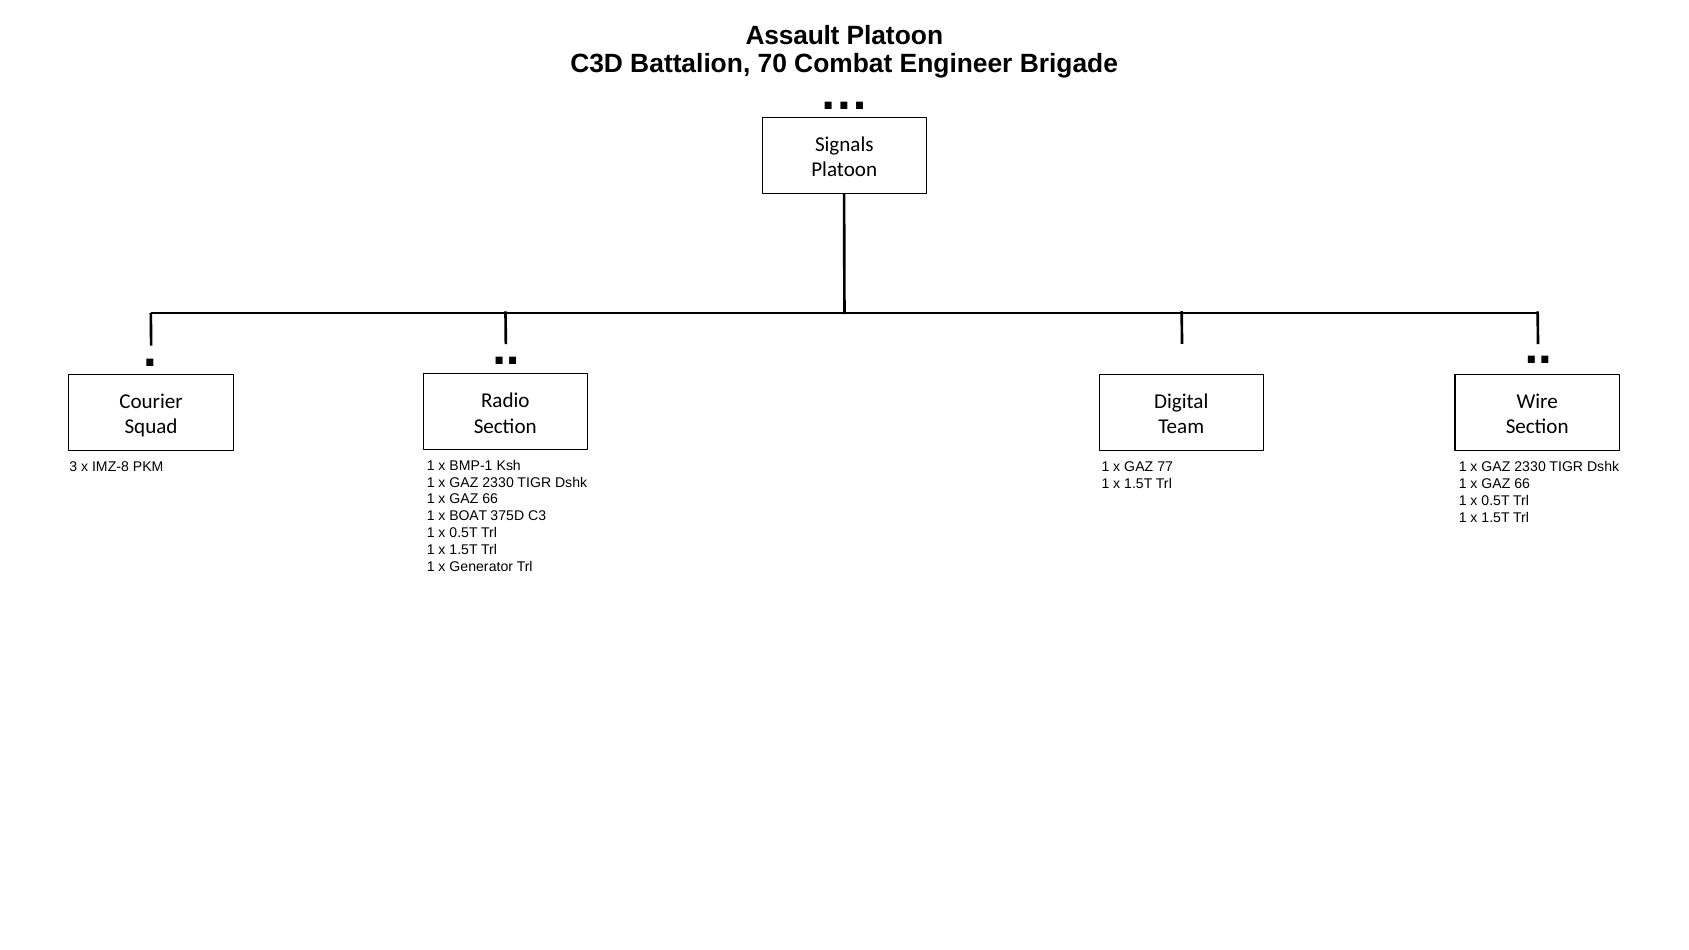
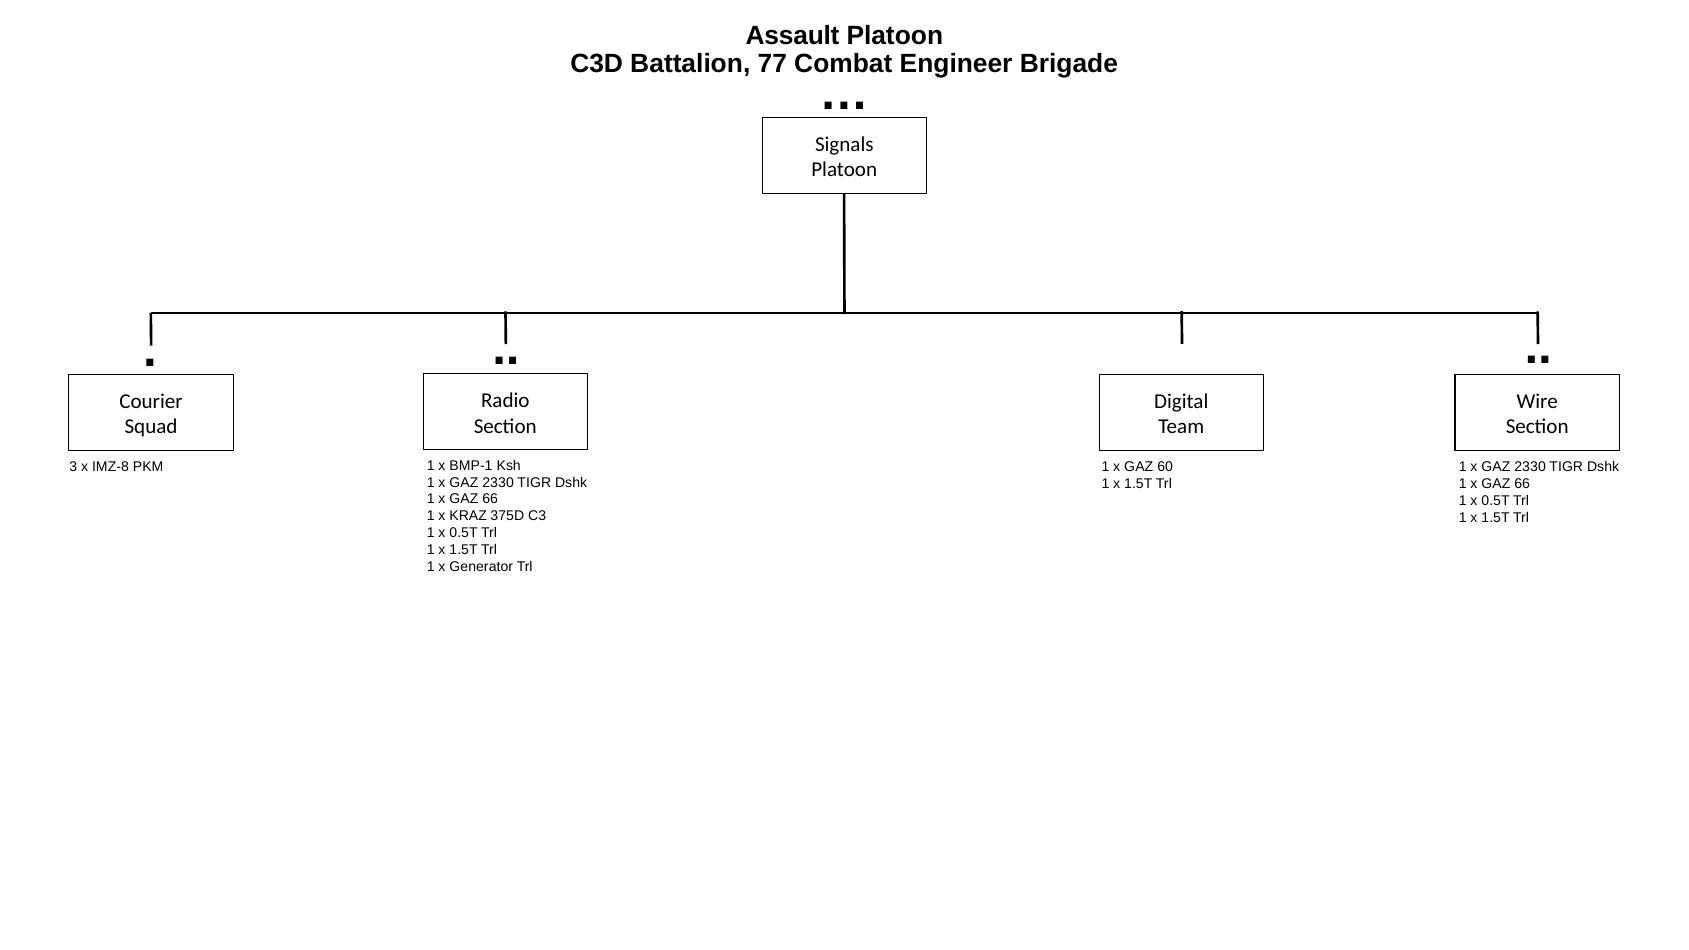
70: 70 -> 77
77: 77 -> 60
BOAT: BOAT -> KRAZ
